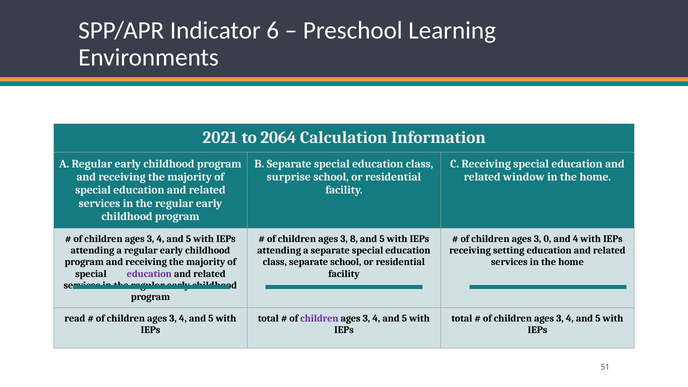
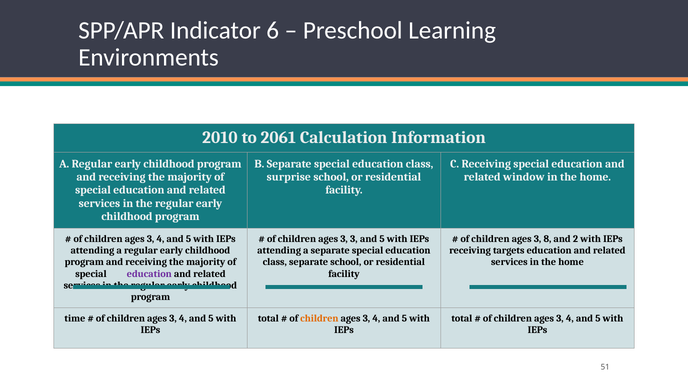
2021: 2021 -> 2010
2064: 2064 -> 2061
3 8: 8 -> 3
0: 0 -> 8
and 4: 4 -> 2
setting: setting -> targets
read: read -> time
children at (319, 319) colour: purple -> orange
